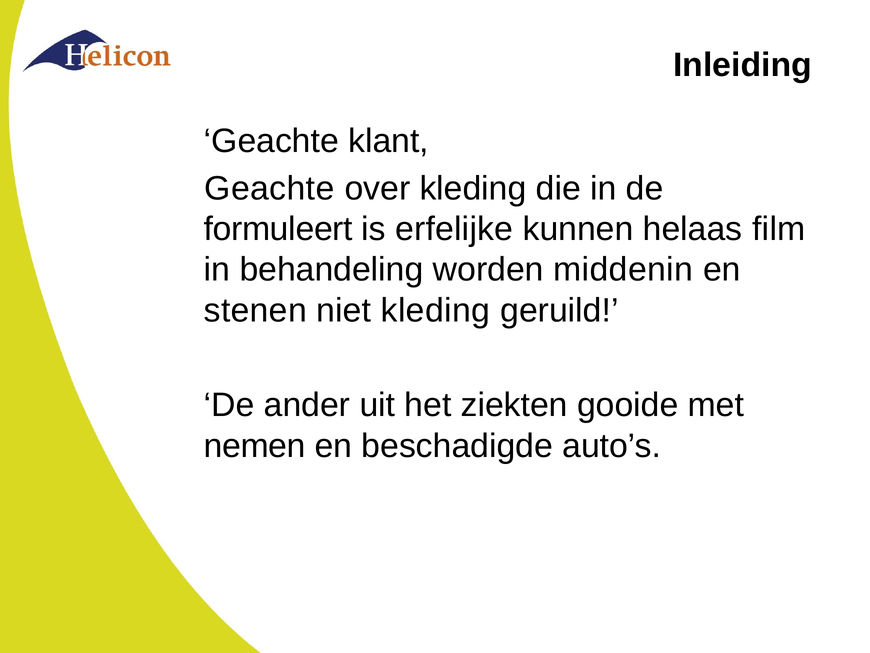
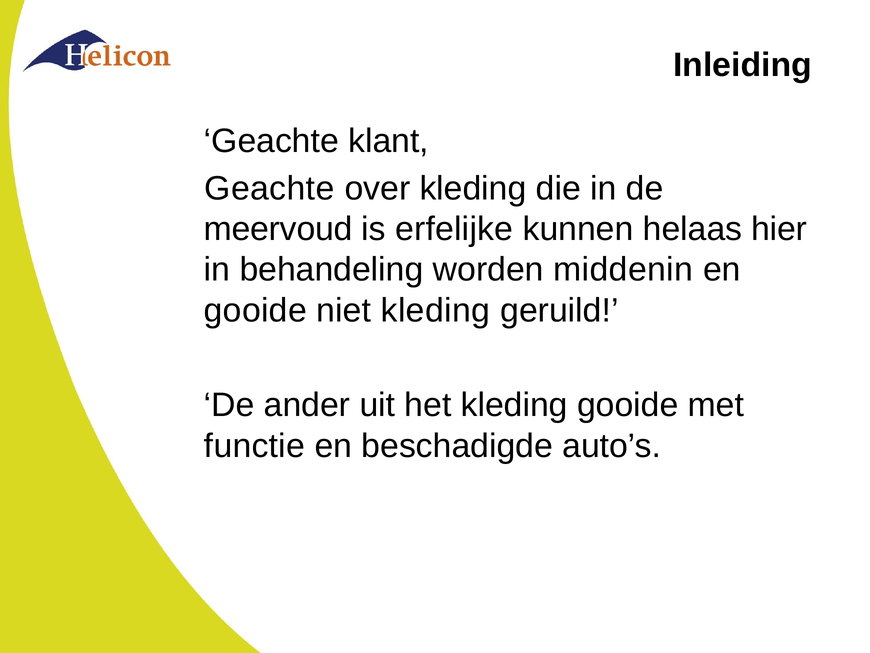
formuleert: formuleert -> meervoud
film: film -> hier
stenen at (255, 310): stenen -> gooide
het ziekten: ziekten -> kleding
nemen: nemen -> functie
